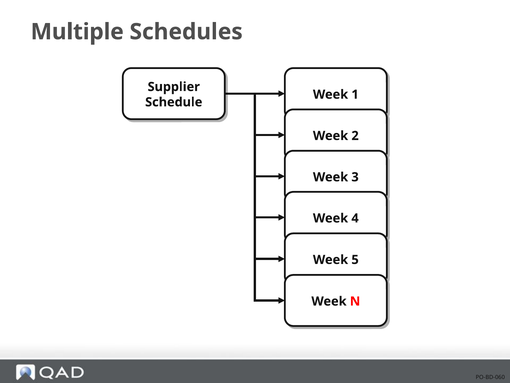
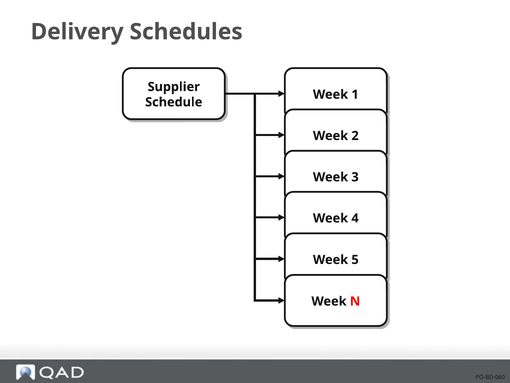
Multiple: Multiple -> Delivery
